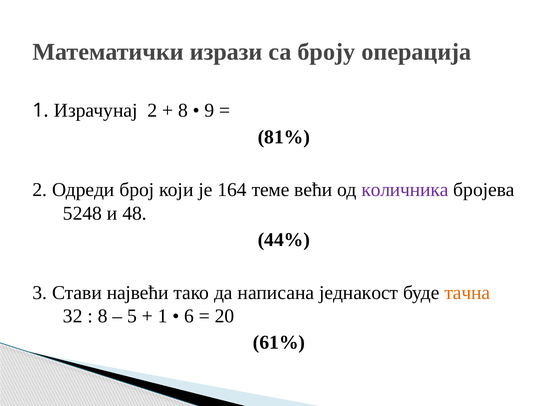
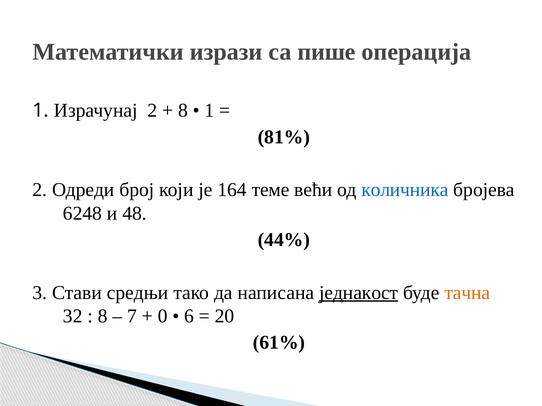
броју: броју -> пише
9 at (209, 111): 9 -> 1
количника colour: purple -> blue
5248: 5248 -> 6248
највећи: највећи -> средњи
једнакост underline: none -> present
5: 5 -> 7
1 at (163, 316): 1 -> 0
